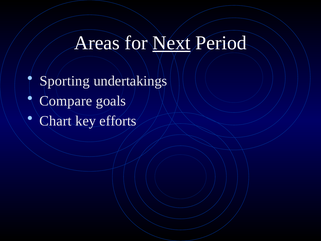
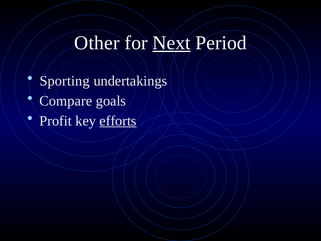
Areas: Areas -> Other
Chart: Chart -> Profit
efforts underline: none -> present
